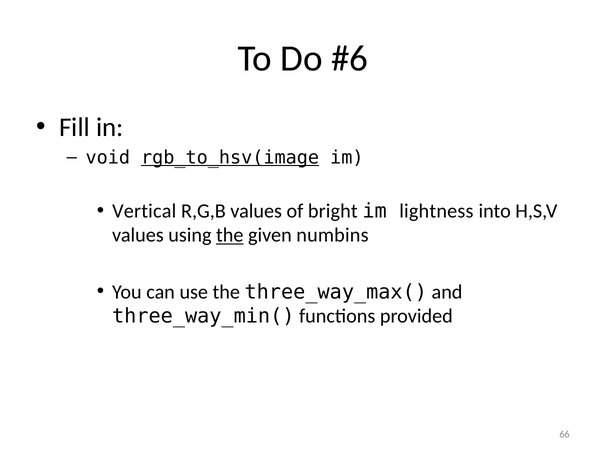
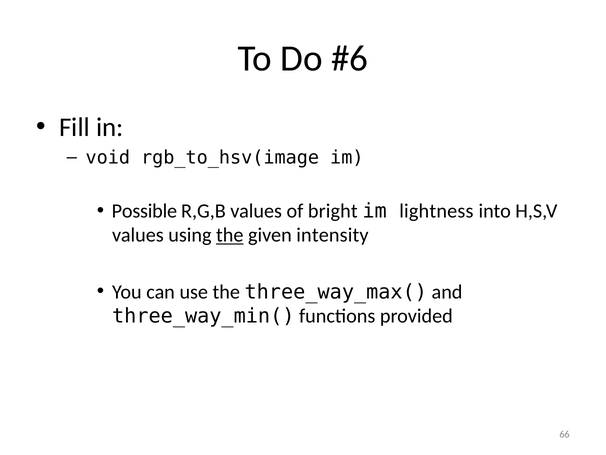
rgb_to_hsv(image underline: present -> none
Vertical: Vertical -> Possible
numbins: numbins -> intensity
